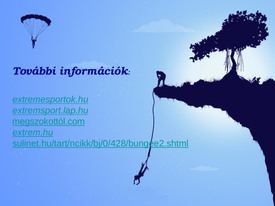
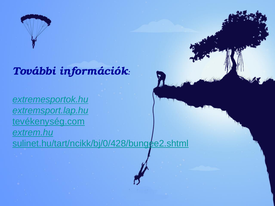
megszokottól.com: megszokottól.com -> tevékenység.com
